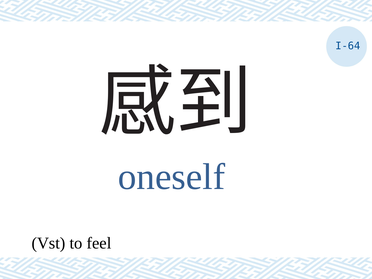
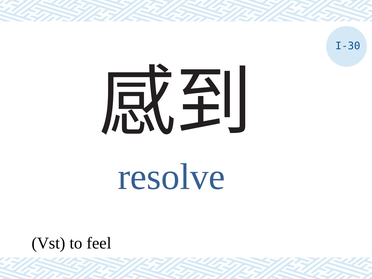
I-64: I-64 -> I-30
oneself: oneself -> resolve
